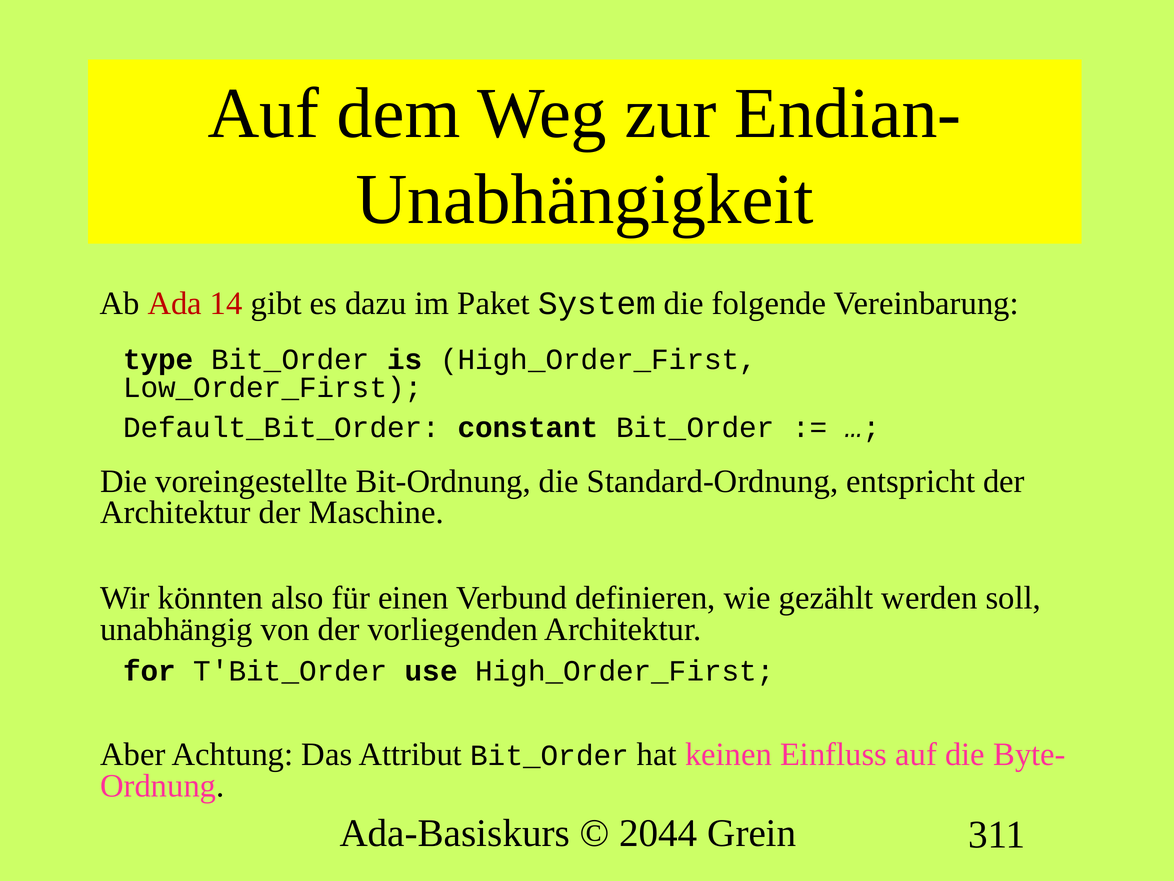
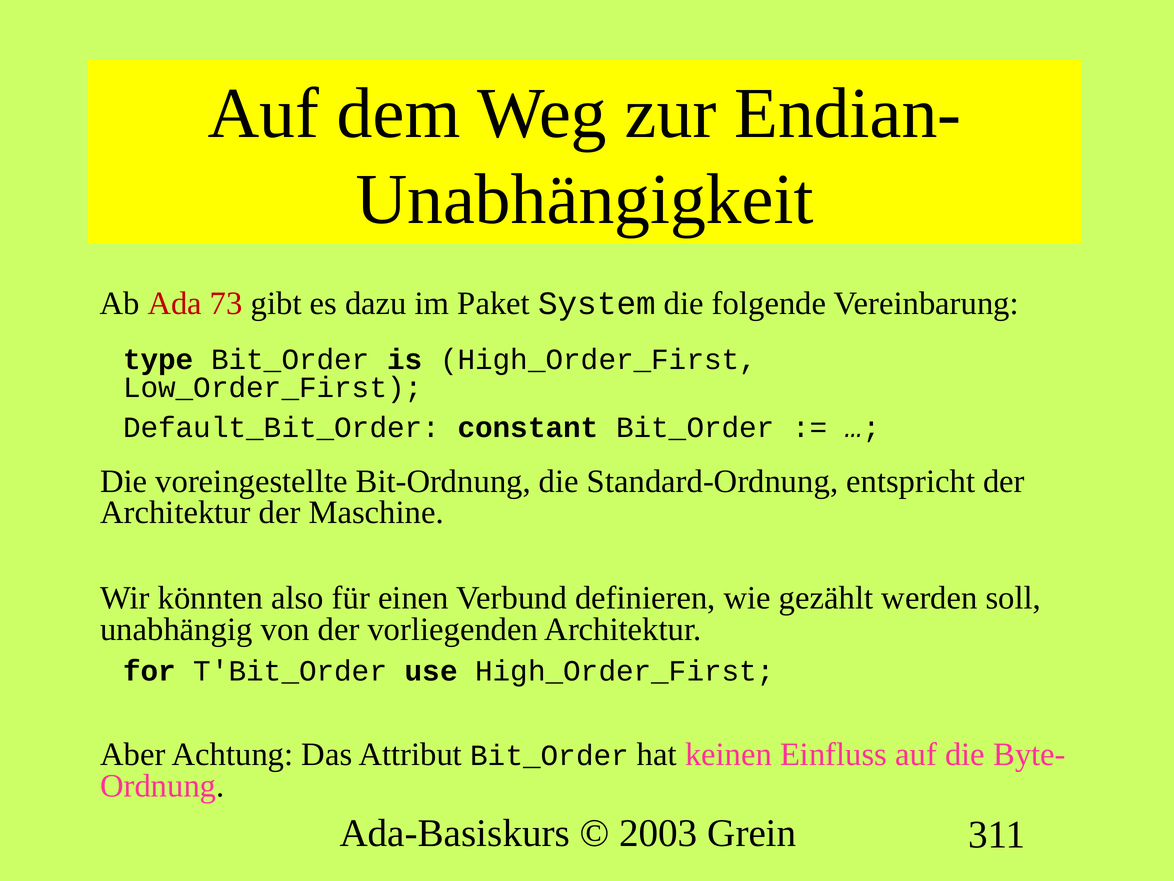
14: 14 -> 73
2044: 2044 -> 2003
